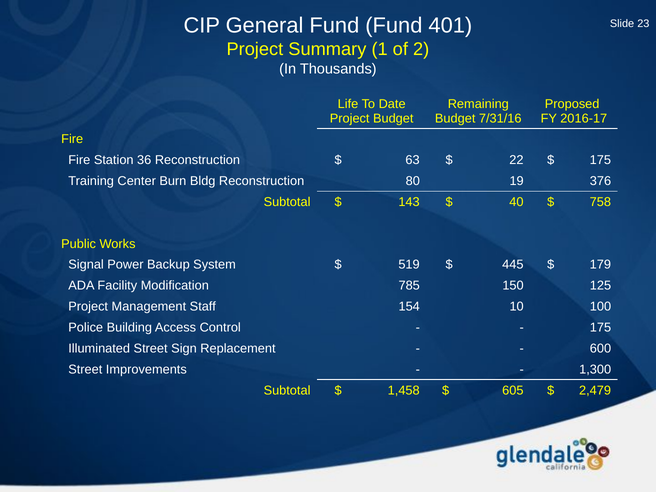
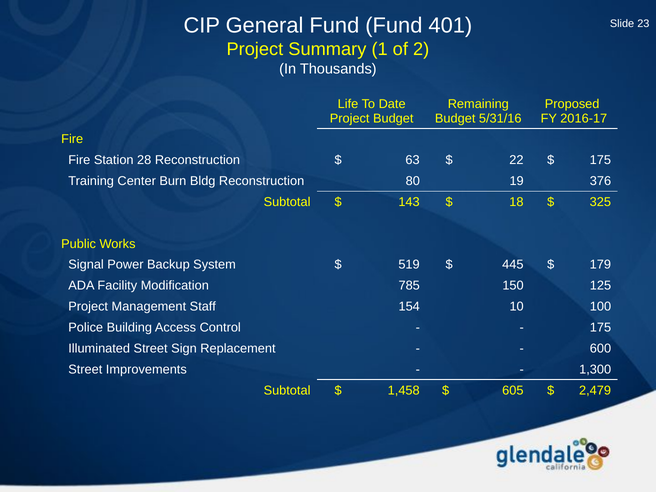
7/31/16: 7/31/16 -> 5/31/16
36: 36 -> 28
40: 40 -> 18
758: 758 -> 325
